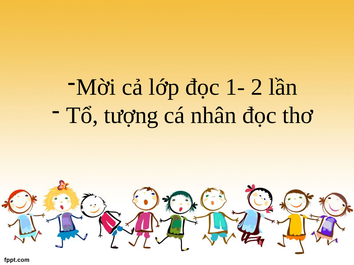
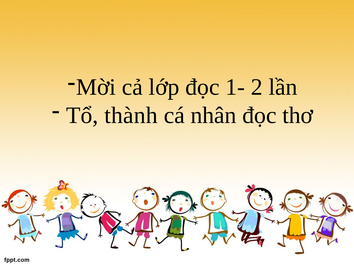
tượng: tượng -> thành
